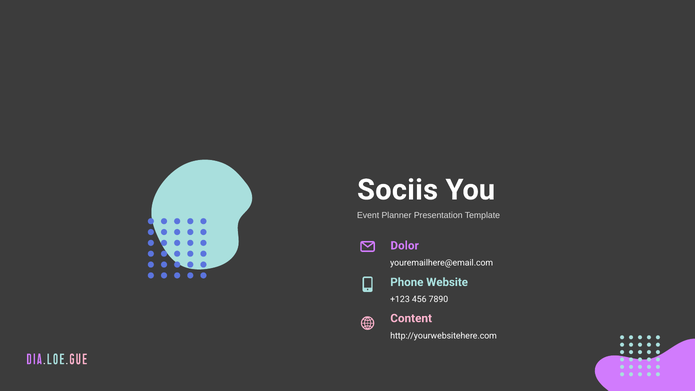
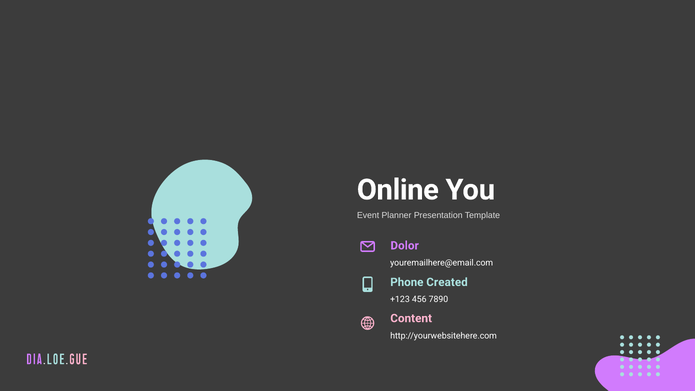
Sociis: Sociis -> Online
Website: Website -> Created
